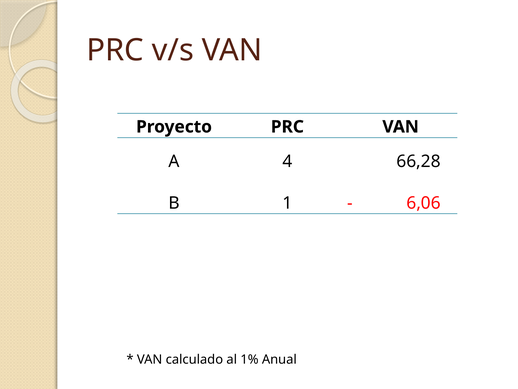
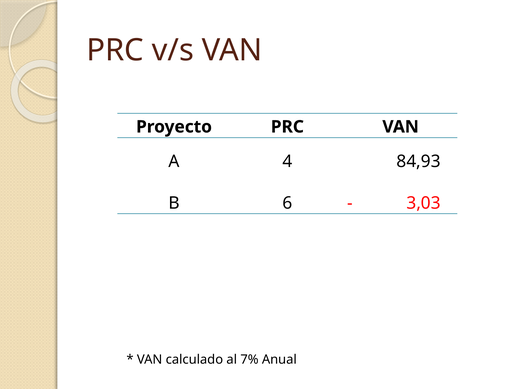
66,28: 66,28 -> 84,93
1: 1 -> 6
6,06: 6,06 -> 3,03
1%: 1% -> 7%
